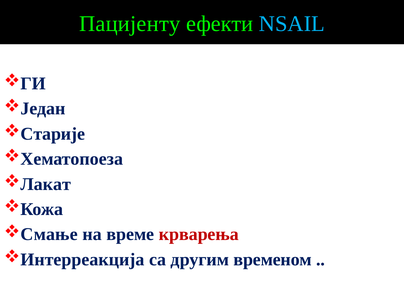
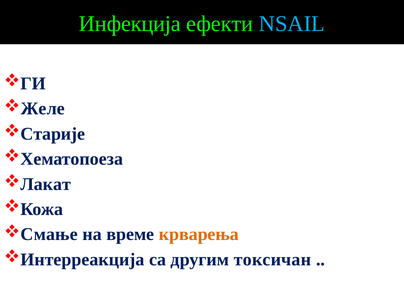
Пацијенту: Пацијенту -> Инфекција
Један: Један -> Желе
крварења colour: red -> orange
временом: временом -> токсичан
